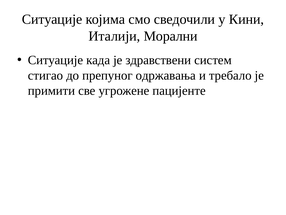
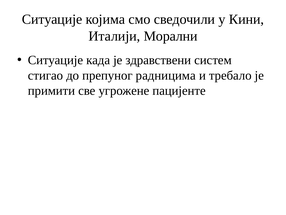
одржавања: одржавања -> радницима
